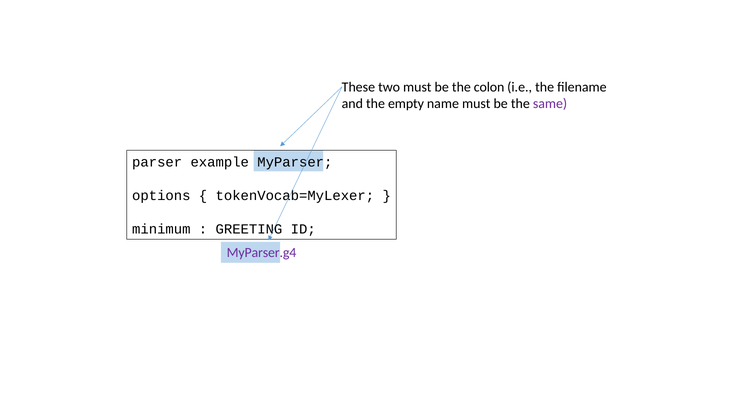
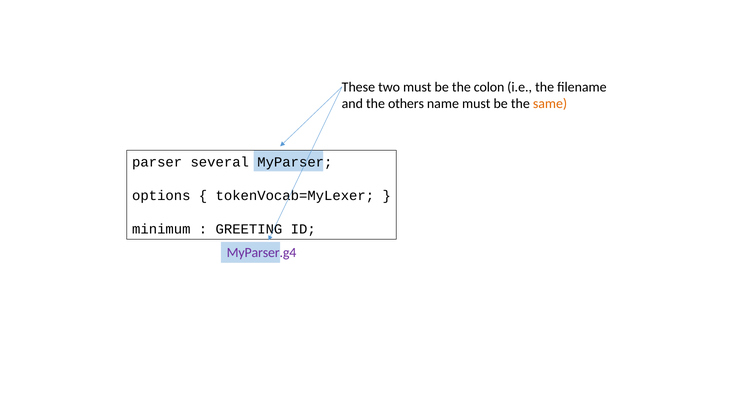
empty: empty -> others
same colour: purple -> orange
example: example -> several
